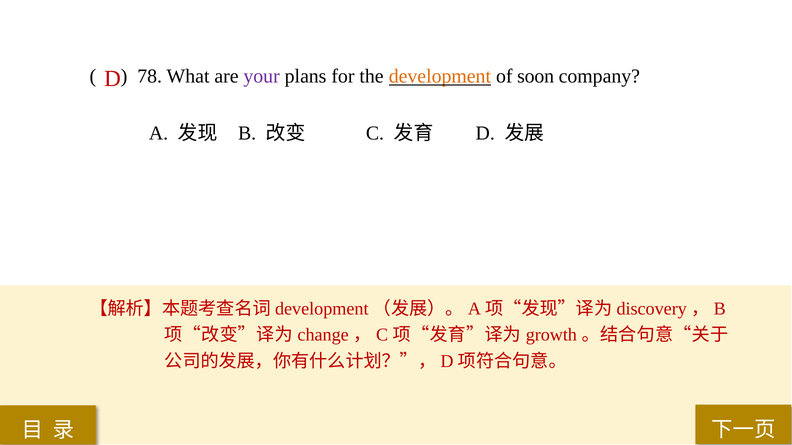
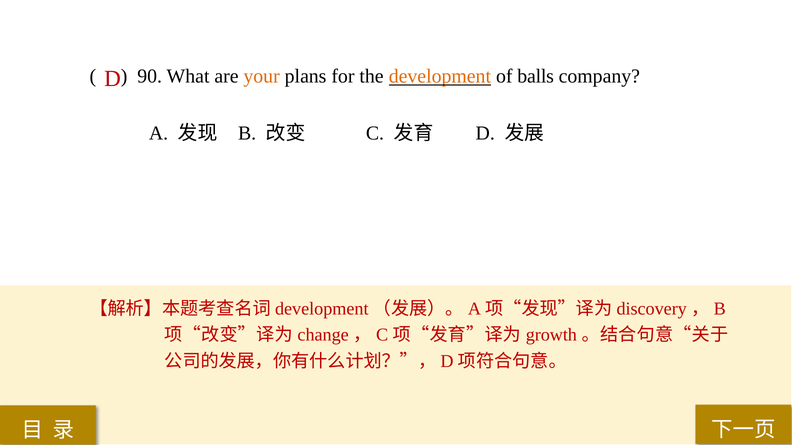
78: 78 -> 90
your colour: purple -> orange
soon: soon -> balls
